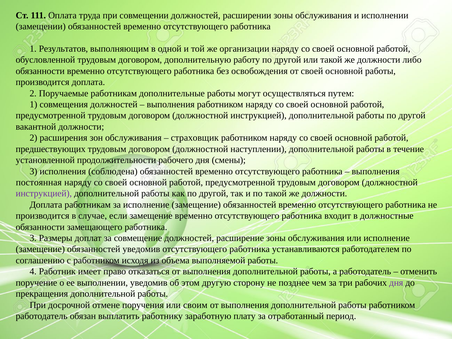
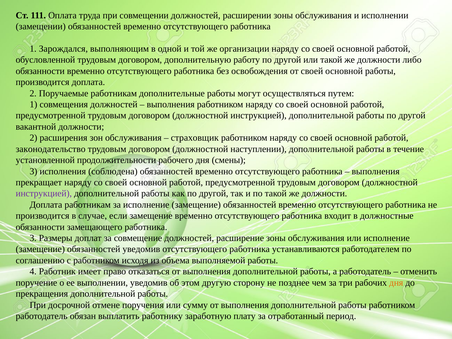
Результатов: Результатов -> Зарождался
предшествующих: предшествующих -> законодательство
постоянная: постоянная -> прекращает
дня at (396, 283) colour: purple -> orange
своим: своим -> сумму
